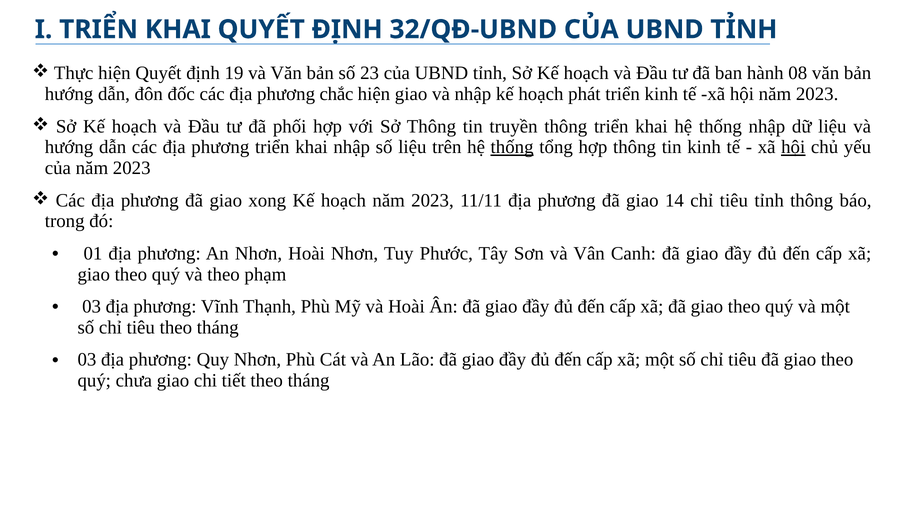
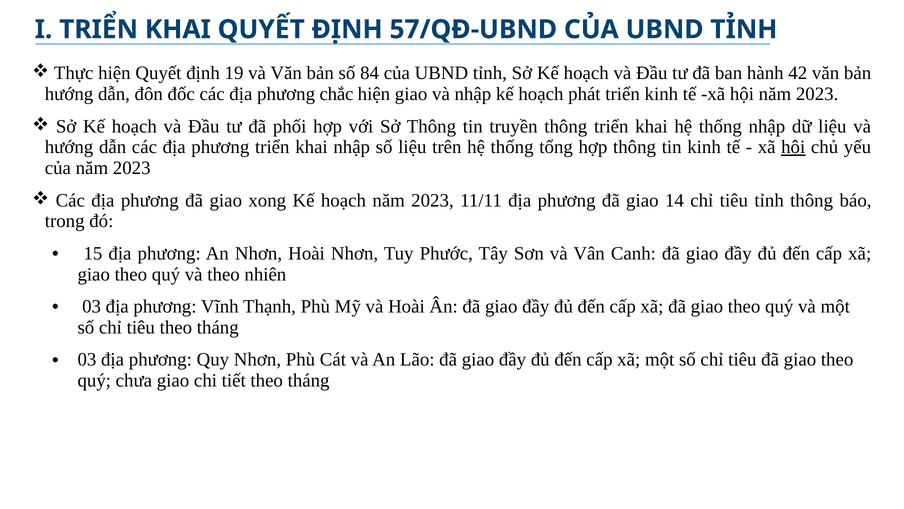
32/QĐ-UBND: 32/QĐ-UBND -> 57/QĐ-UBND
23: 23 -> 84
08: 08 -> 42
thống at (512, 147) underline: present -> none
01: 01 -> 15
phạm: phạm -> nhiên
